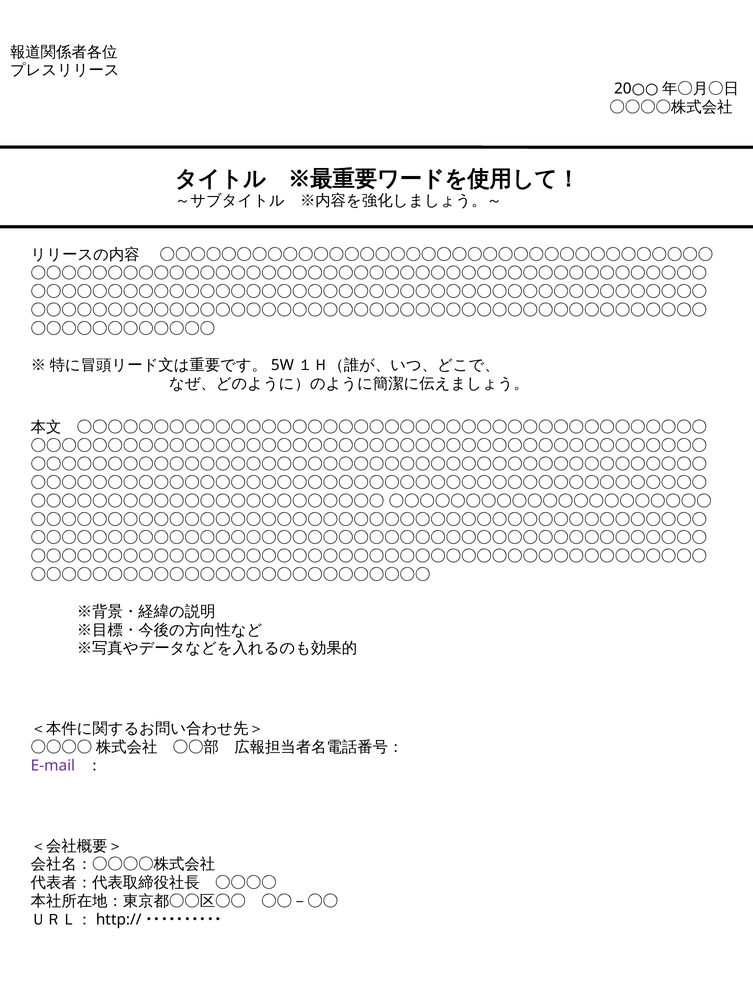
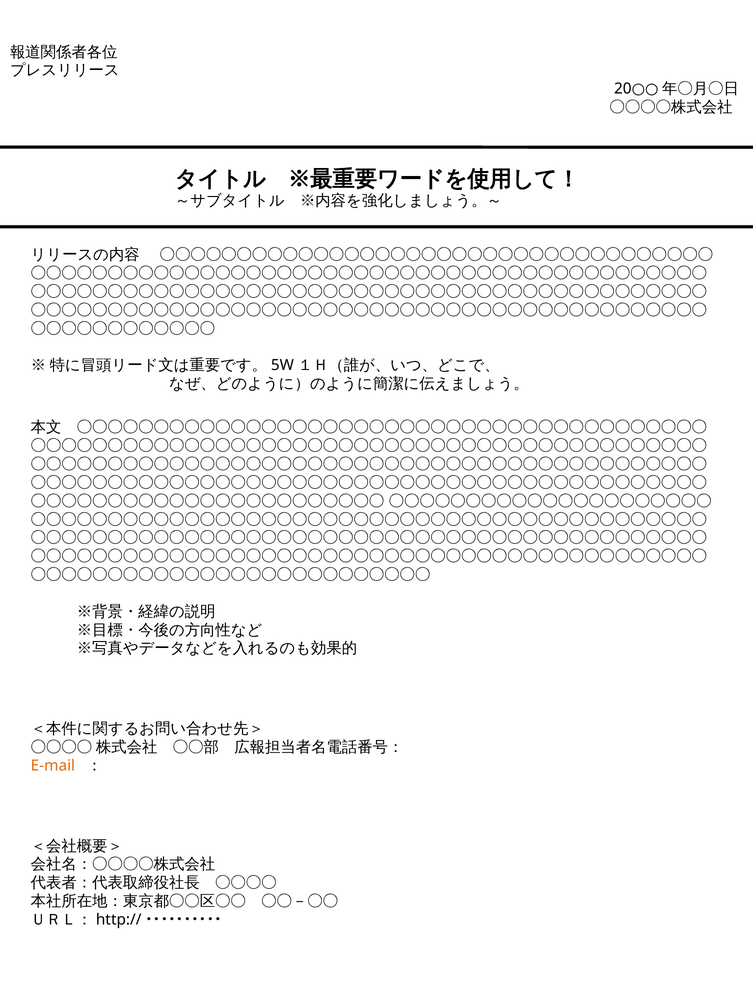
E-mail colour: purple -> orange
